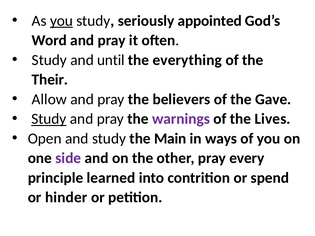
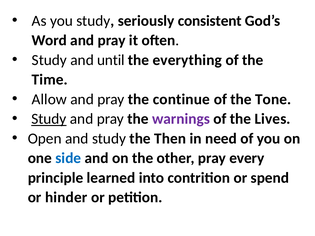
you at (61, 21) underline: present -> none
appointed: appointed -> consistent
Their: Their -> Time
believers: believers -> continue
Gave: Gave -> Tone
Main: Main -> Then
ways: ways -> need
side colour: purple -> blue
